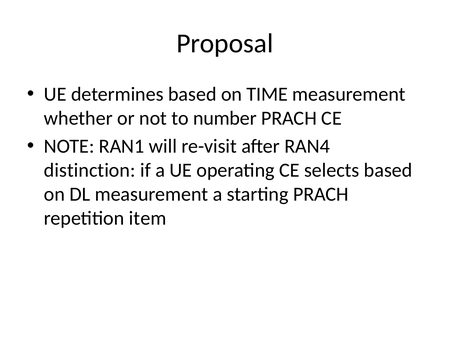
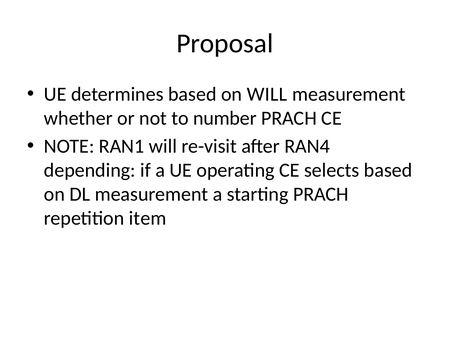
on TIME: TIME -> WILL
distinction: distinction -> depending
